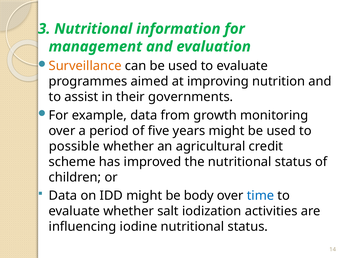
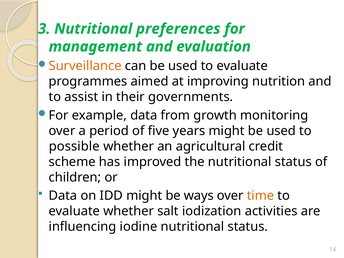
information: information -> preferences
body: body -> ways
time colour: blue -> orange
